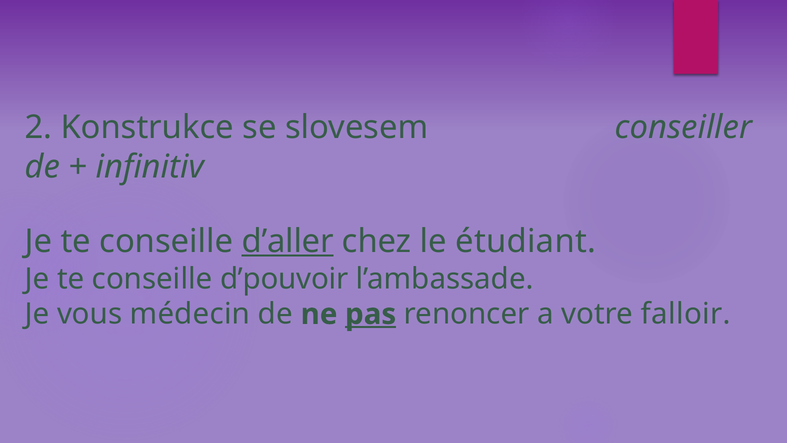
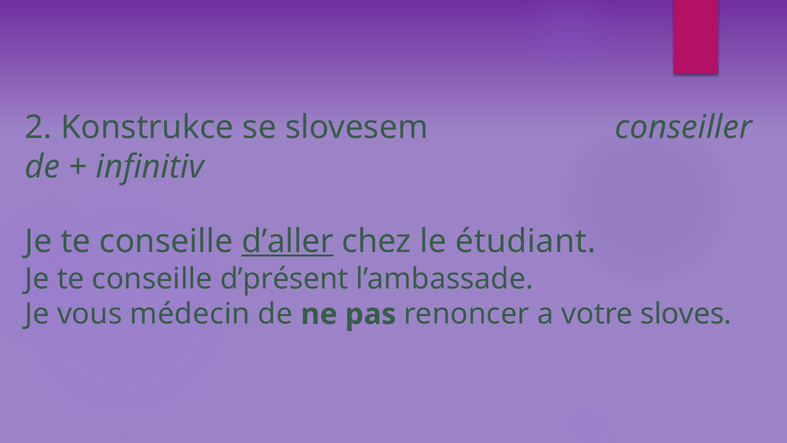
d’pouvoir: d’pouvoir -> d’présent
pas underline: present -> none
falloir: falloir -> sloves
